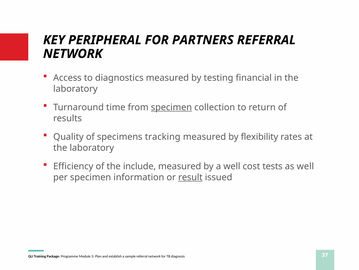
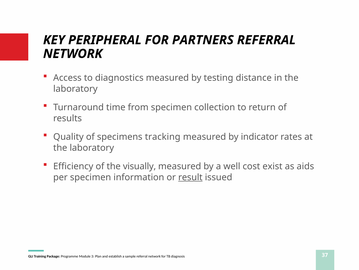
financial: financial -> distance
specimen at (171, 108) underline: present -> none
flexibility: flexibility -> indicator
include: include -> visually
tests: tests -> exist
as well: well -> aids
